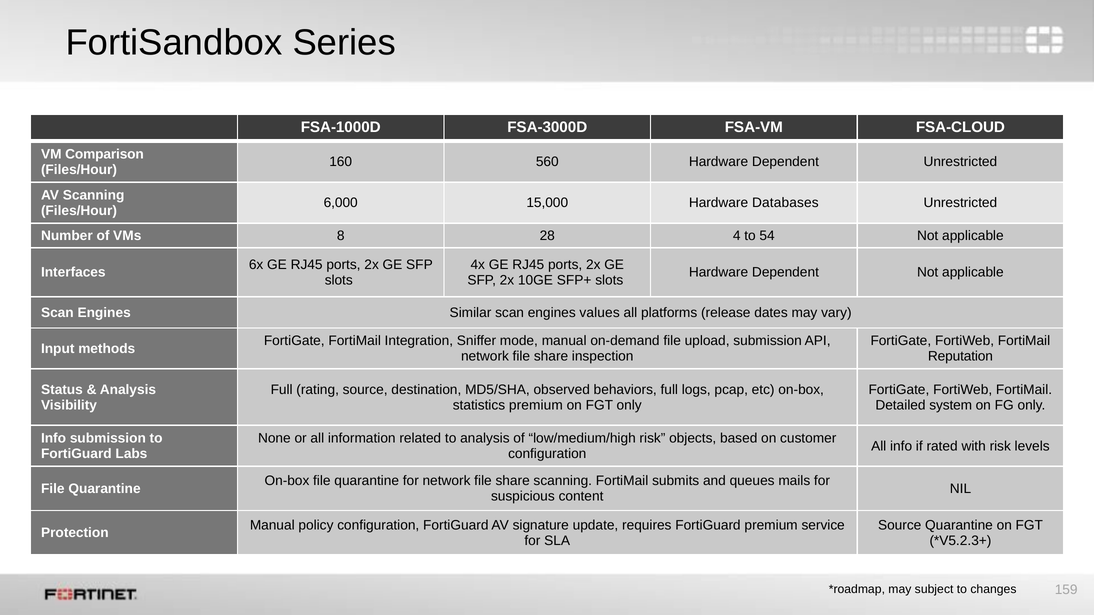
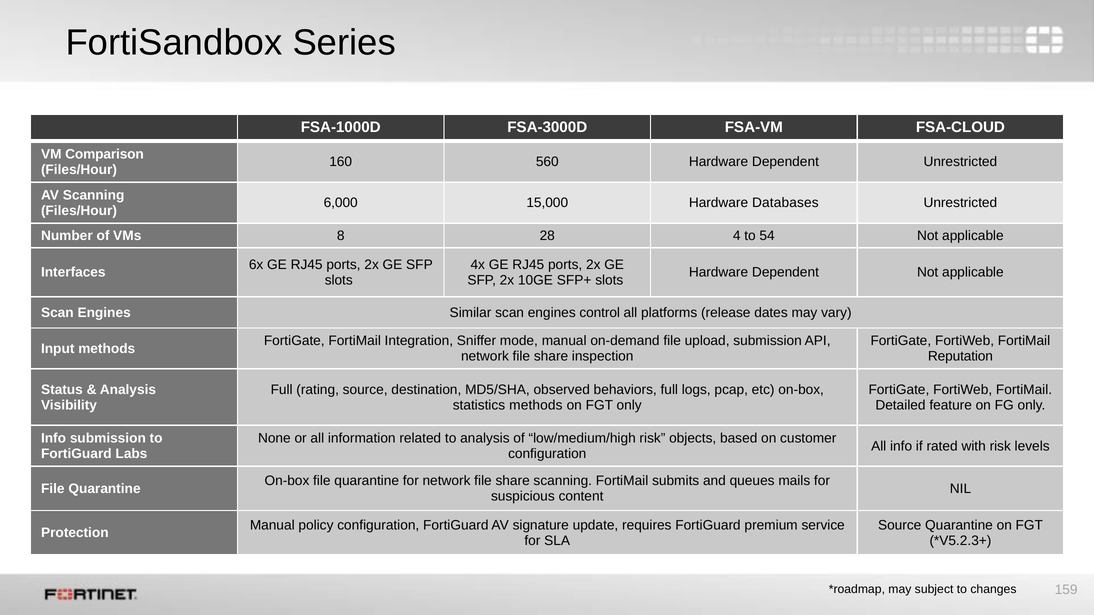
values: values -> control
statistics premium: premium -> methods
system: system -> feature
